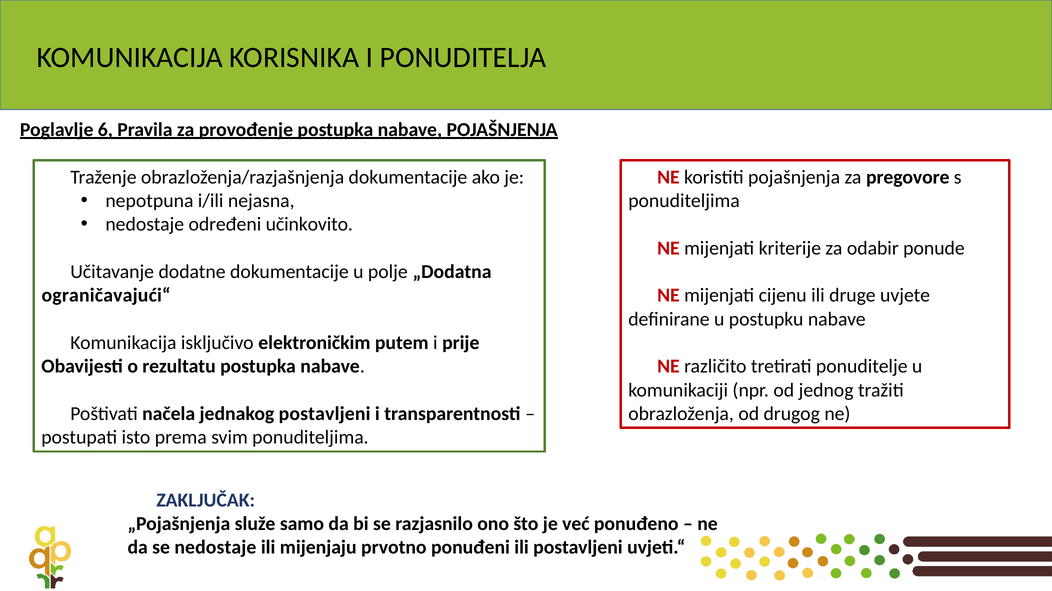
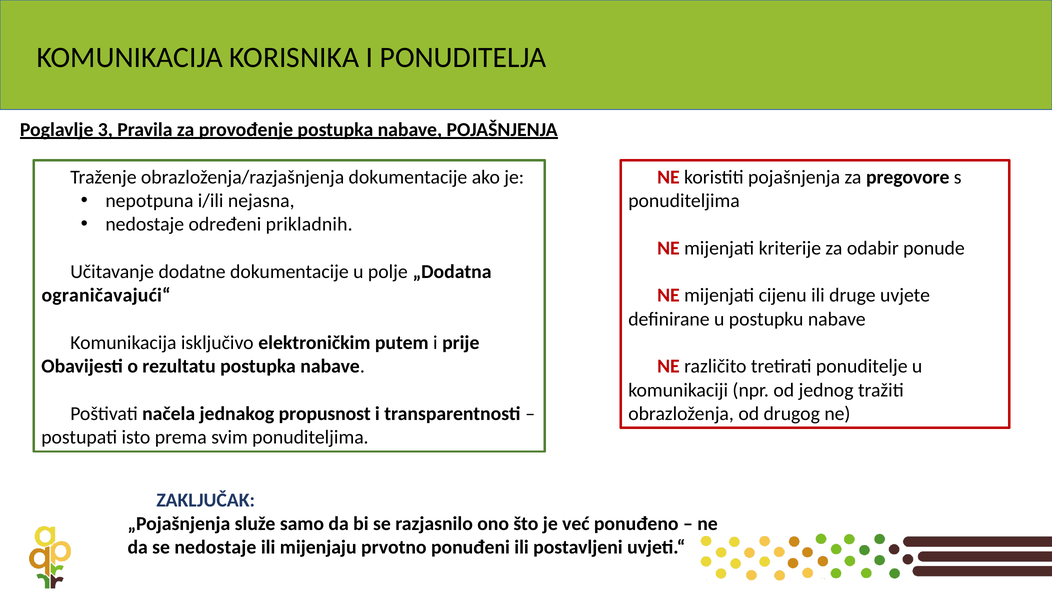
6: 6 -> 3
učinkovito: učinkovito -> prikladnih
jednakog postavljeni: postavljeni -> propusnost
